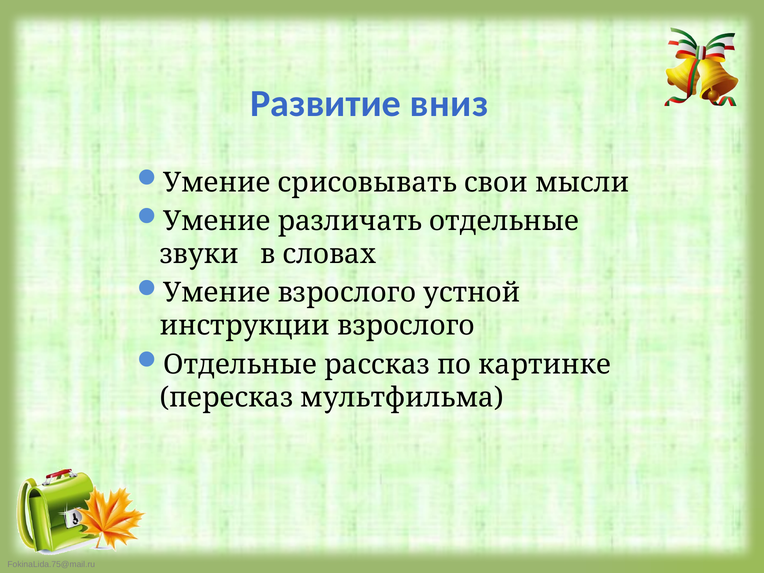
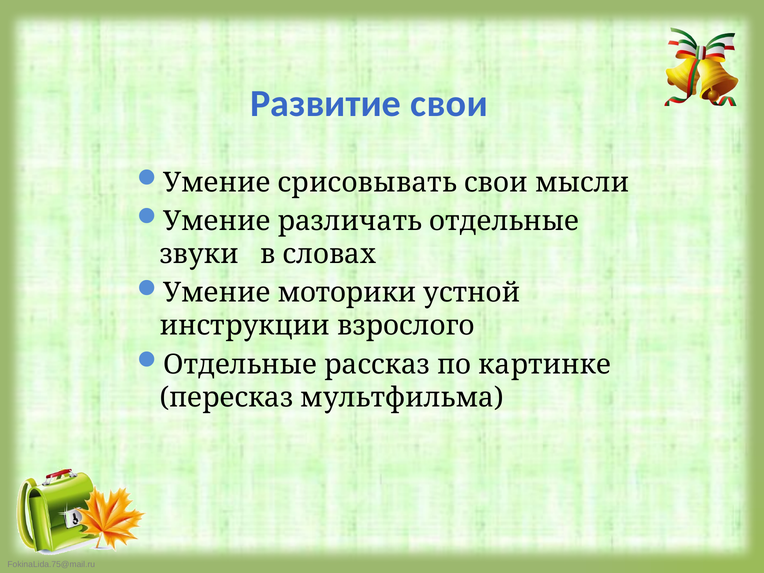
Развитие вниз: вниз -> свои
Умение взрослого: взрослого -> моторики
